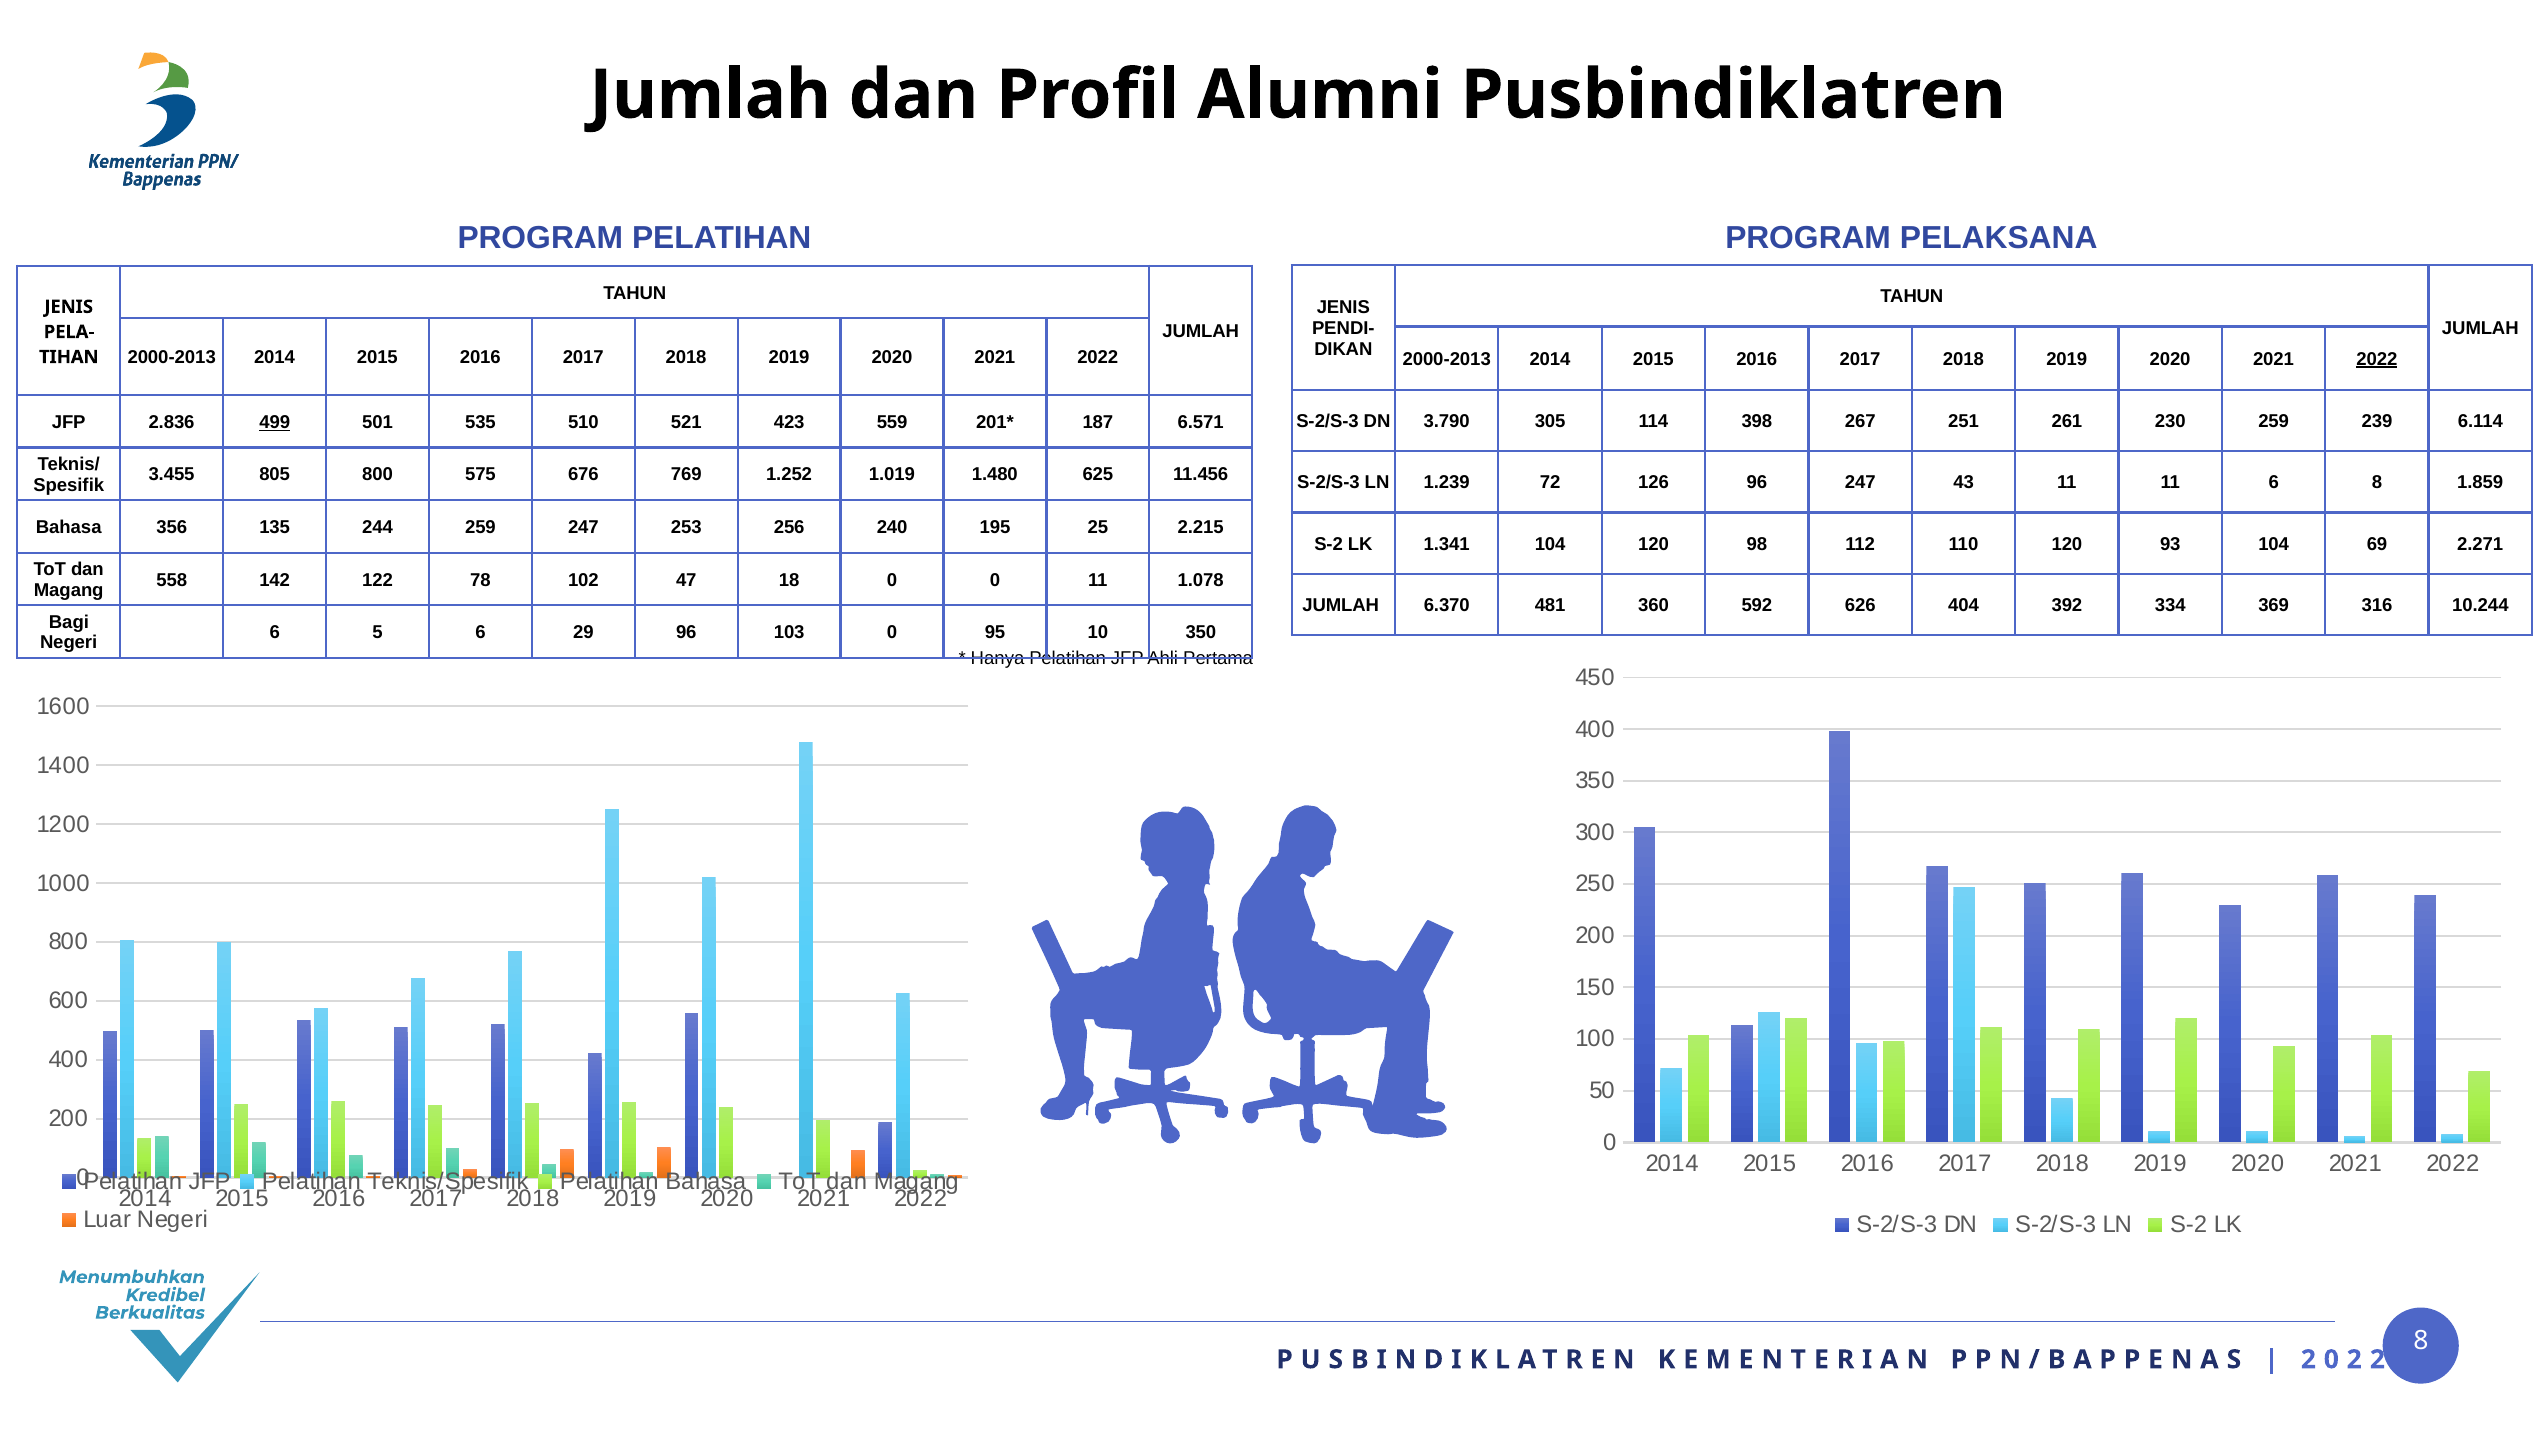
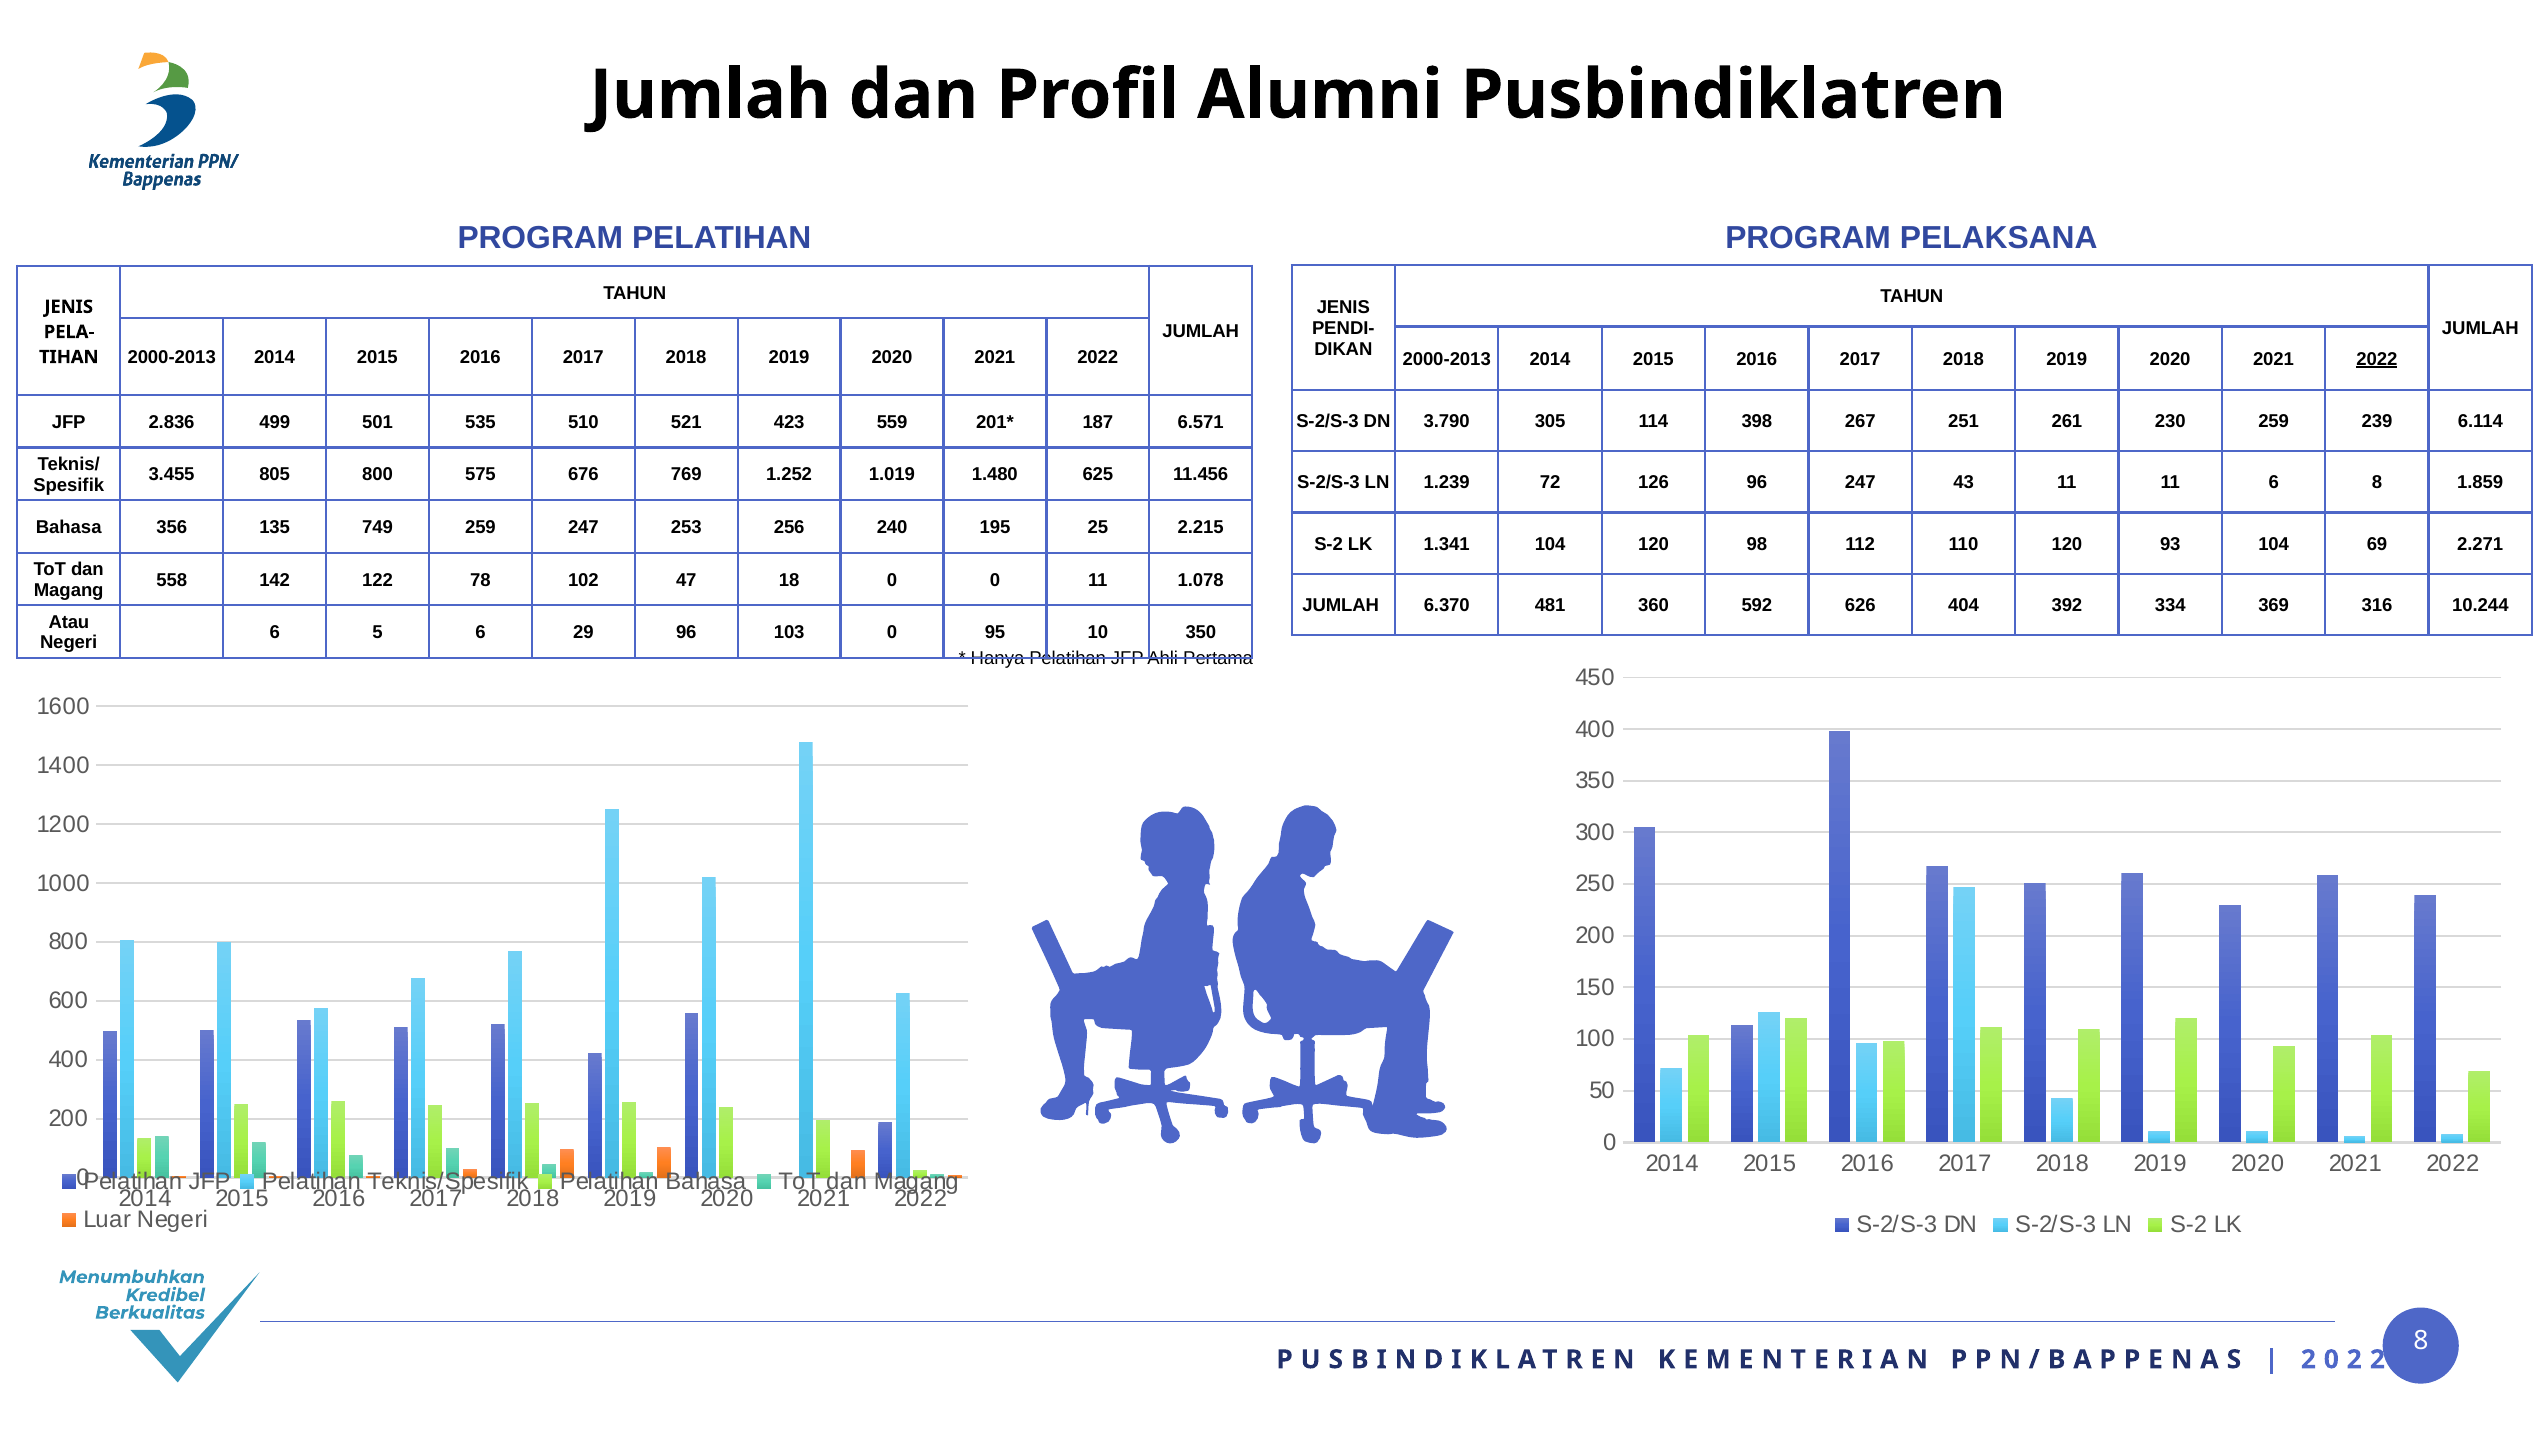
499 underline: present -> none
244: 244 -> 749
Bagi: Bagi -> Atau
